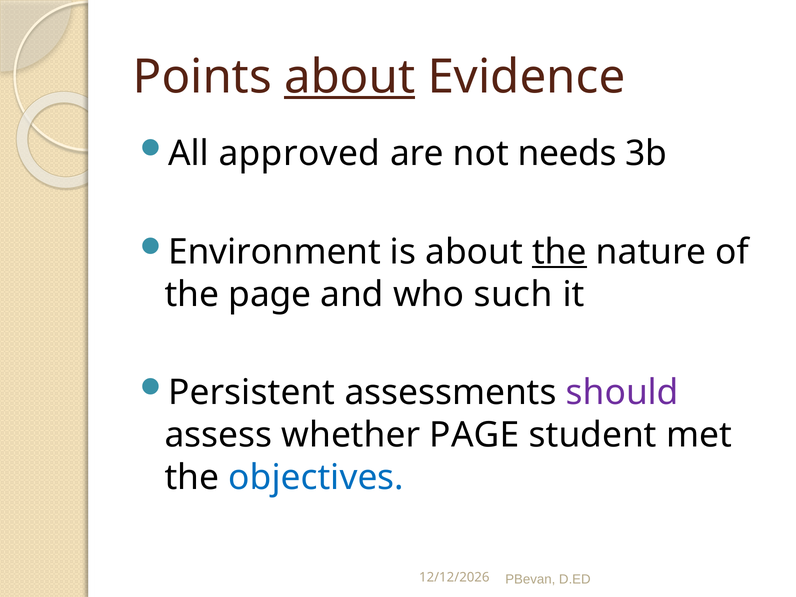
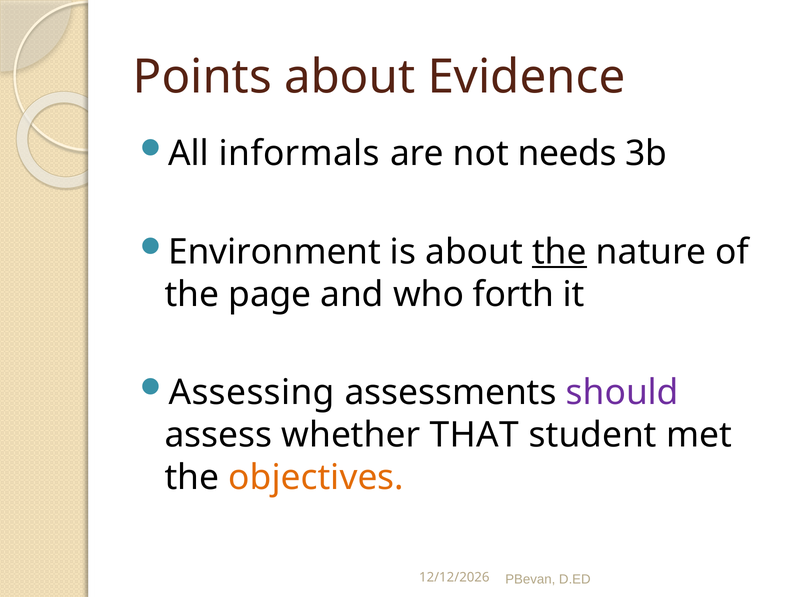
about at (350, 77) underline: present -> none
approved: approved -> informals
such: such -> forth
Persistent: Persistent -> Assessing
whether PAGE: PAGE -> THAT
objectives colour: blue -> orange
